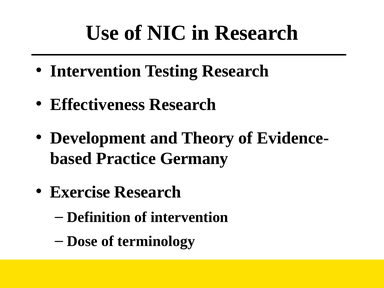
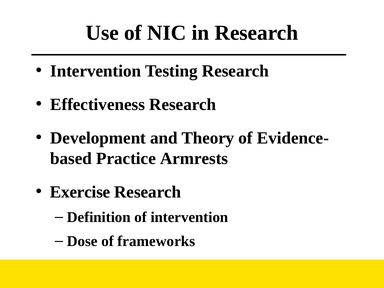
Germany: Germany -> Armrests
terminology: terminology -> frameworks
